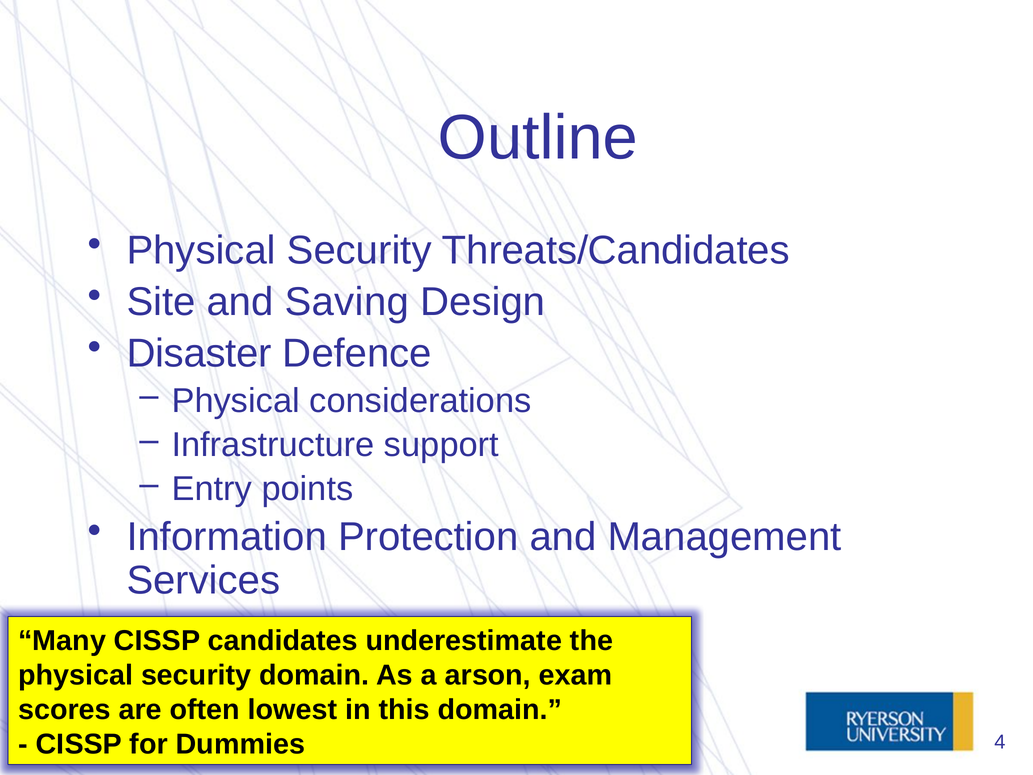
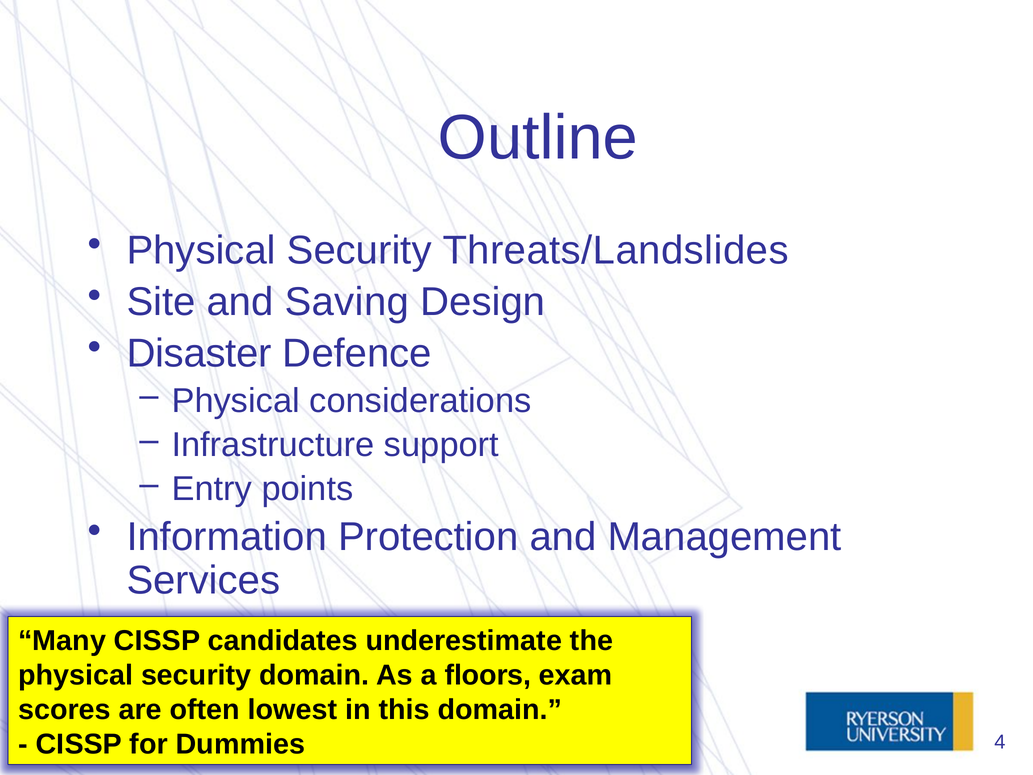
Threats/Candidates: Threats/Candidates -> Threats/Landslides
arson: arson -> floors
